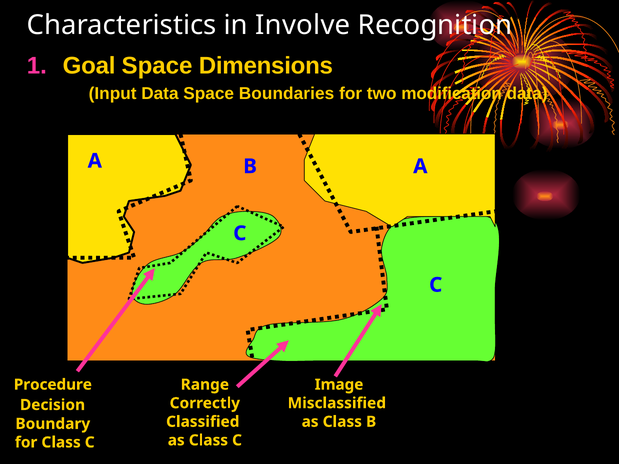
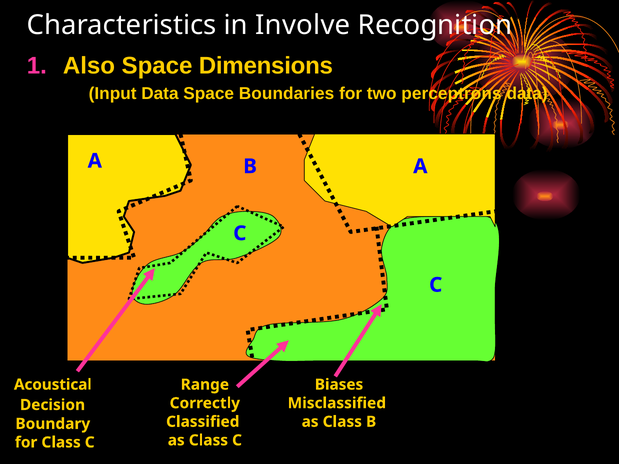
Goal: Goal -> Also
modification: modification -> perceptrons
Procedure: Procedure -> Acoustical
Image: Image -> Biases
